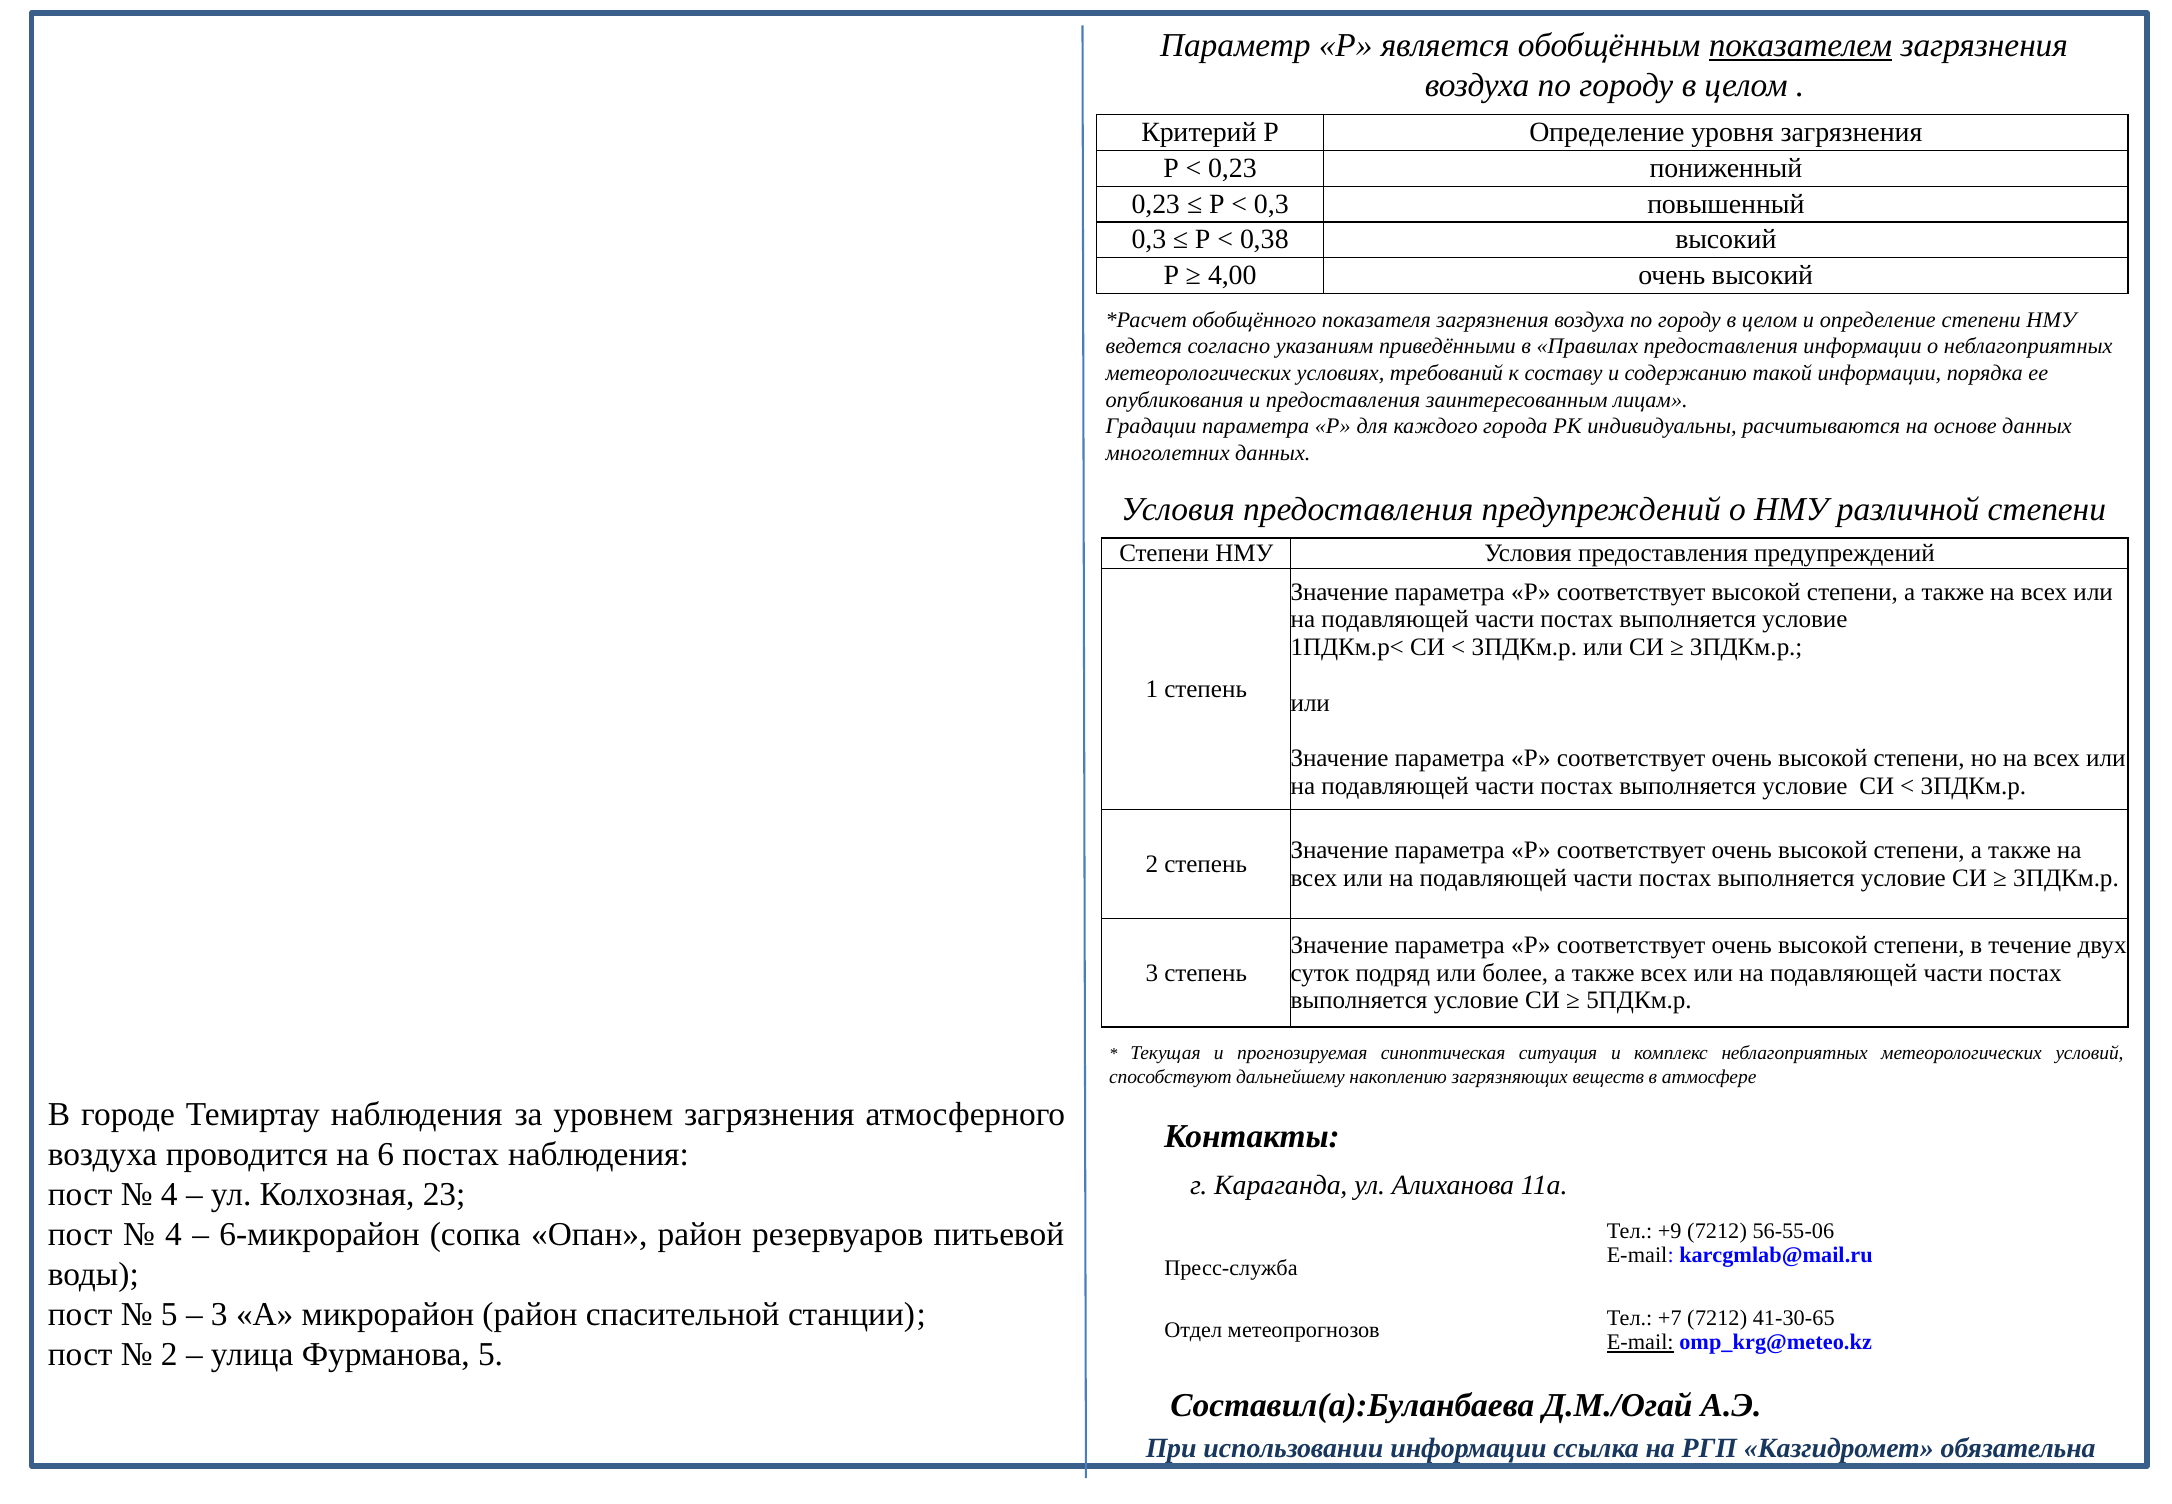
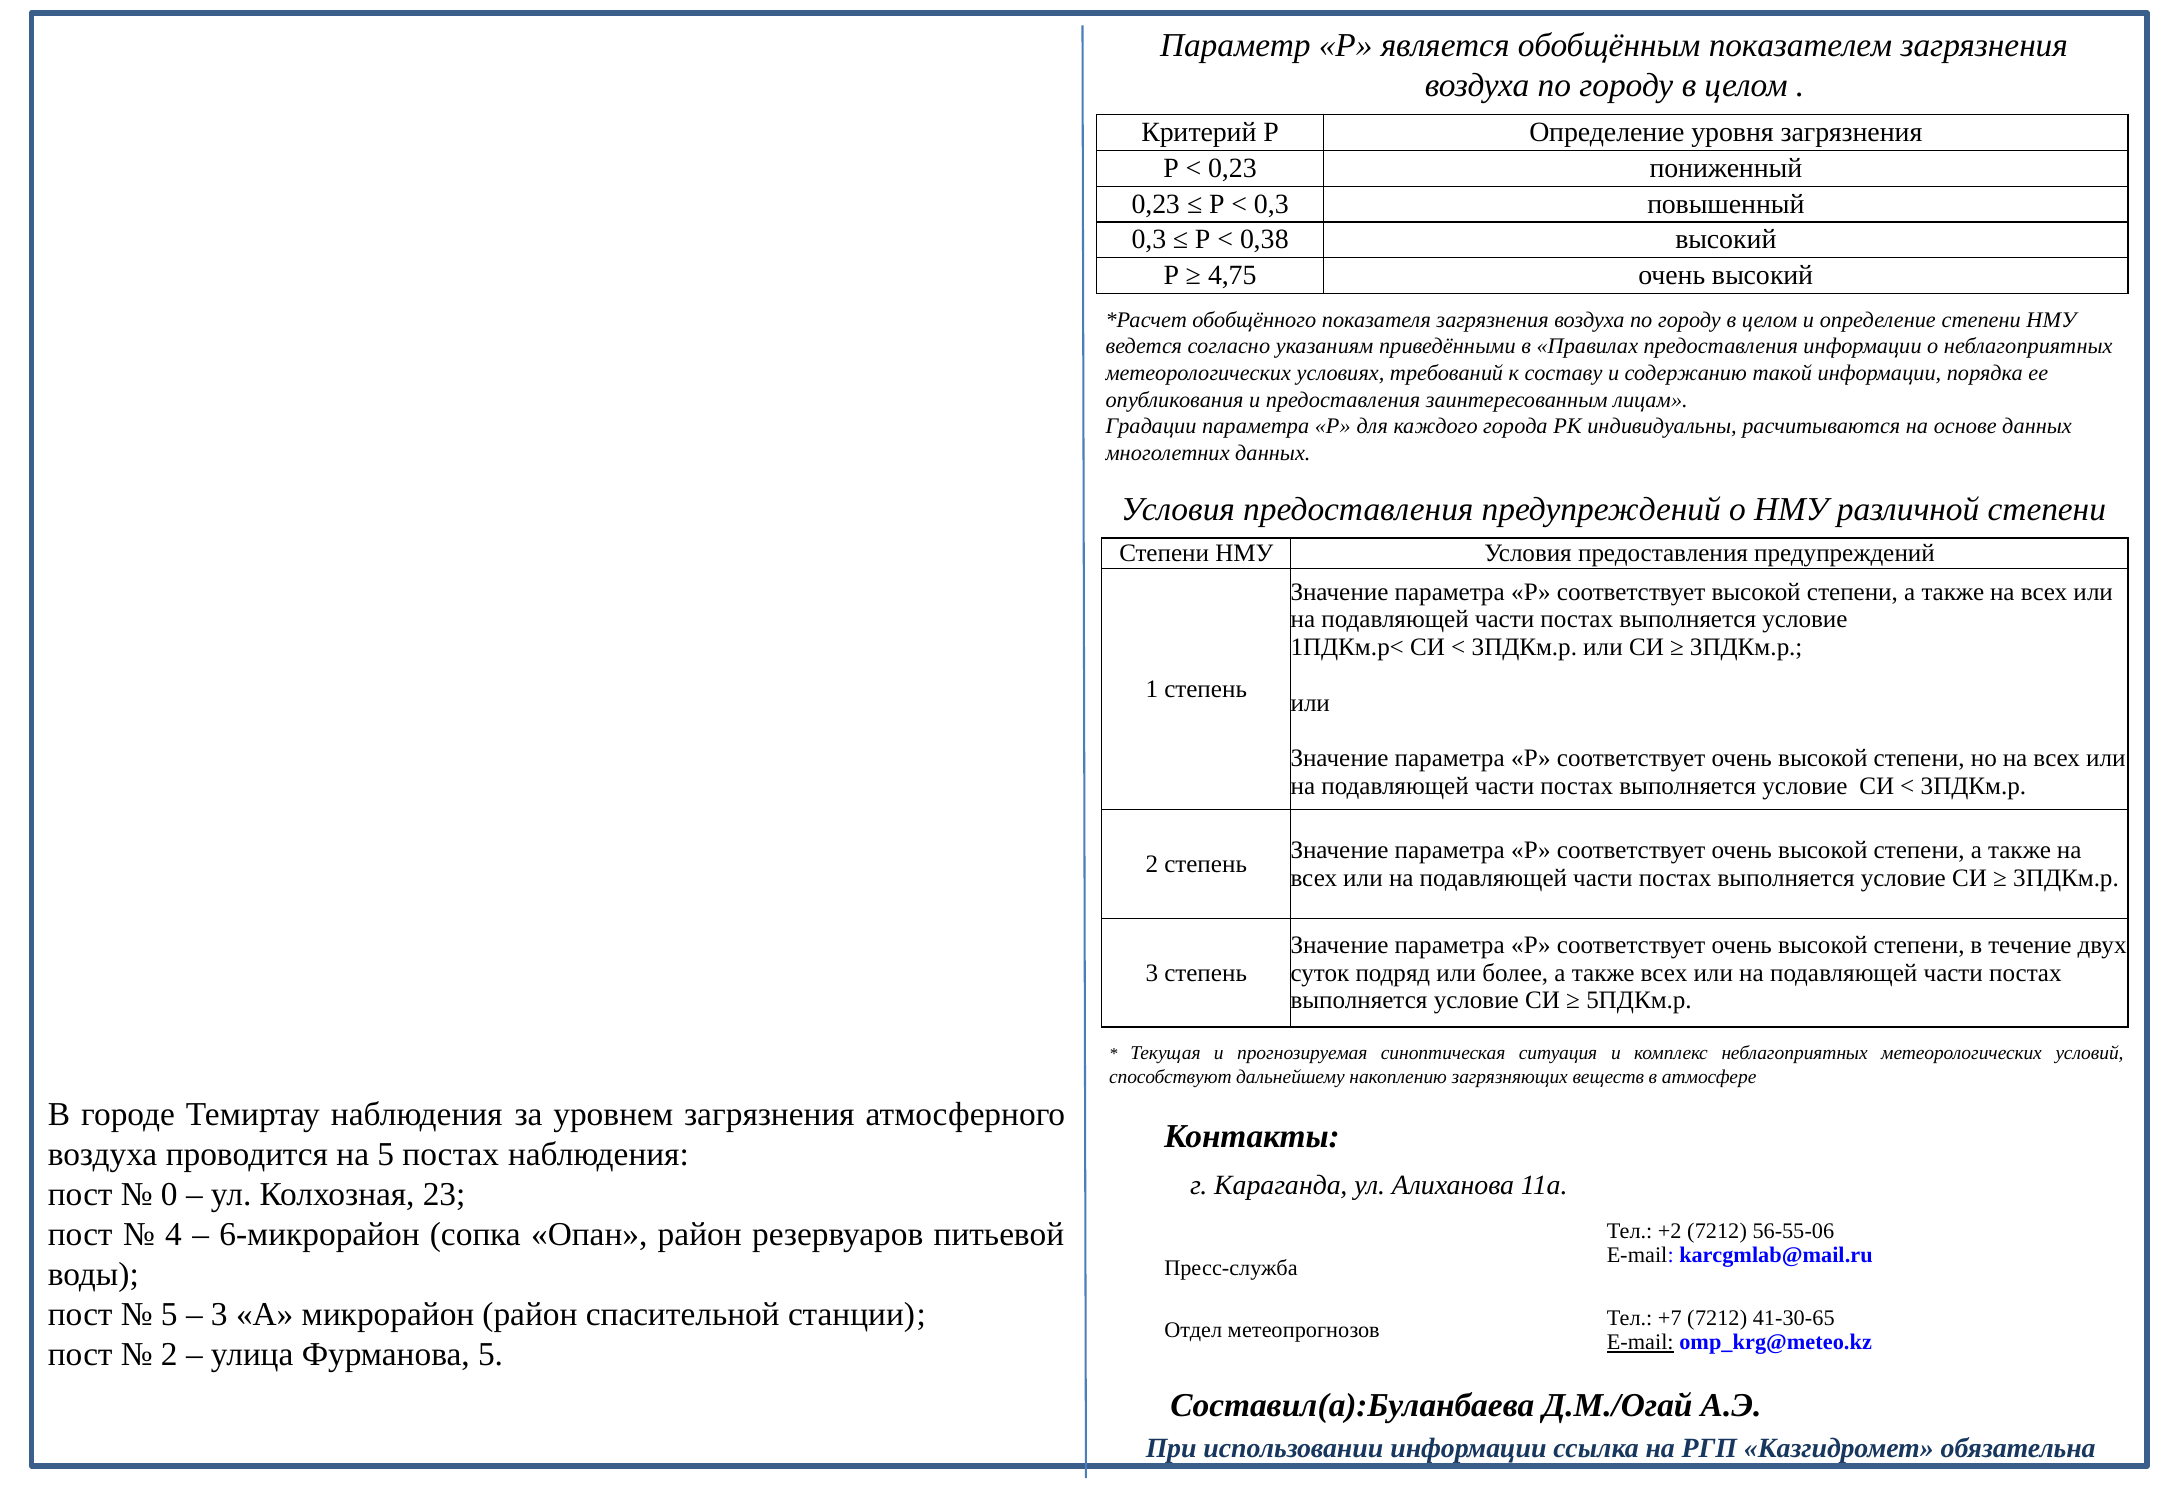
показателем underline: present -> none
4,00: 4,00 -> 4,75
на 6: 6 -> 5
4 at (169, 1194): 4 -> 0
+9: +9 -> +2
